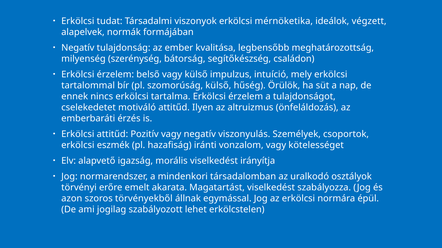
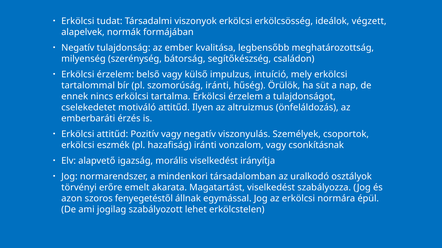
mérnöketika: mérnöketika -> erkölcsösség
szomorúság külső: külső -> iránti
kötelességet: kötelességet -> csonkításnak
törvényekből: törvényekből -> fenyegetéstől
